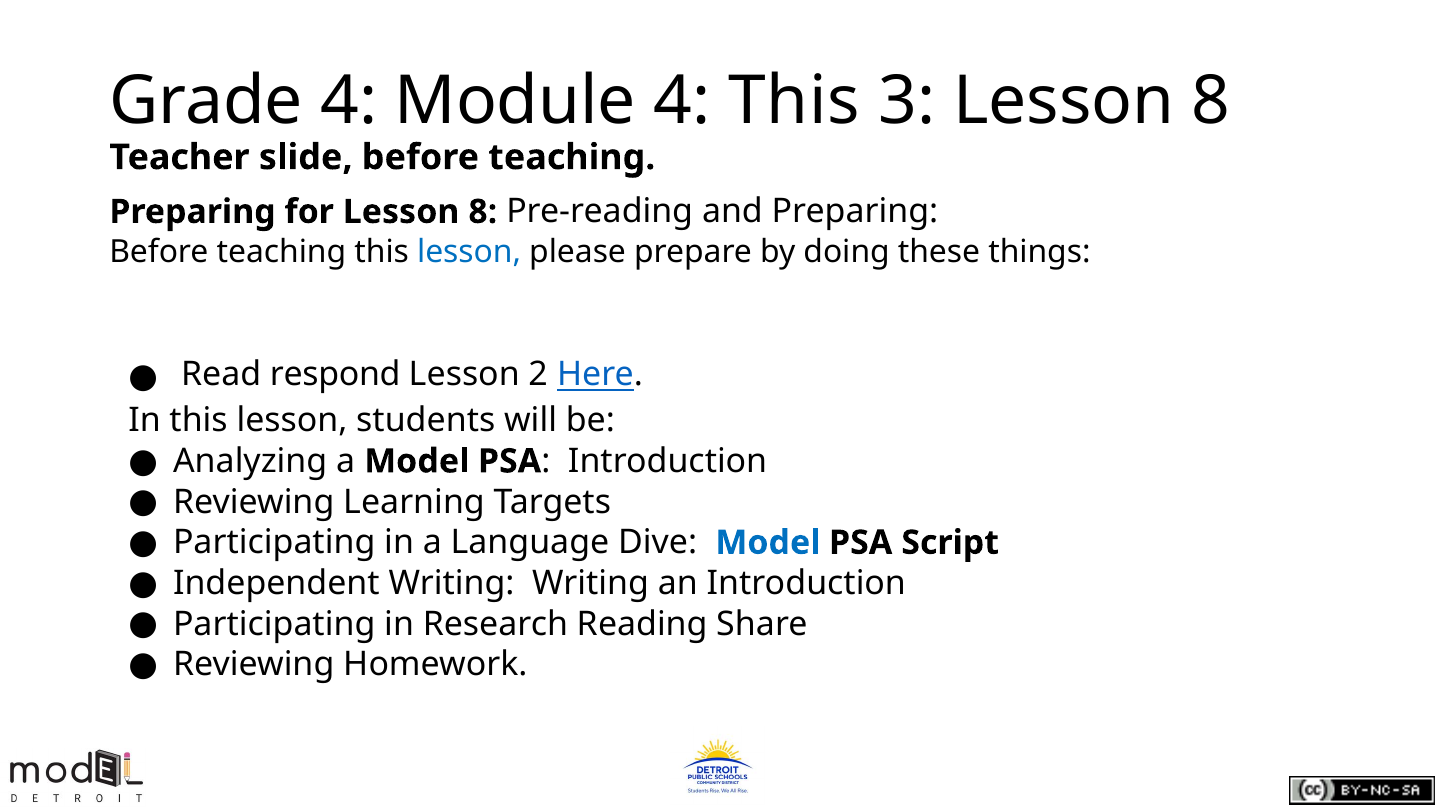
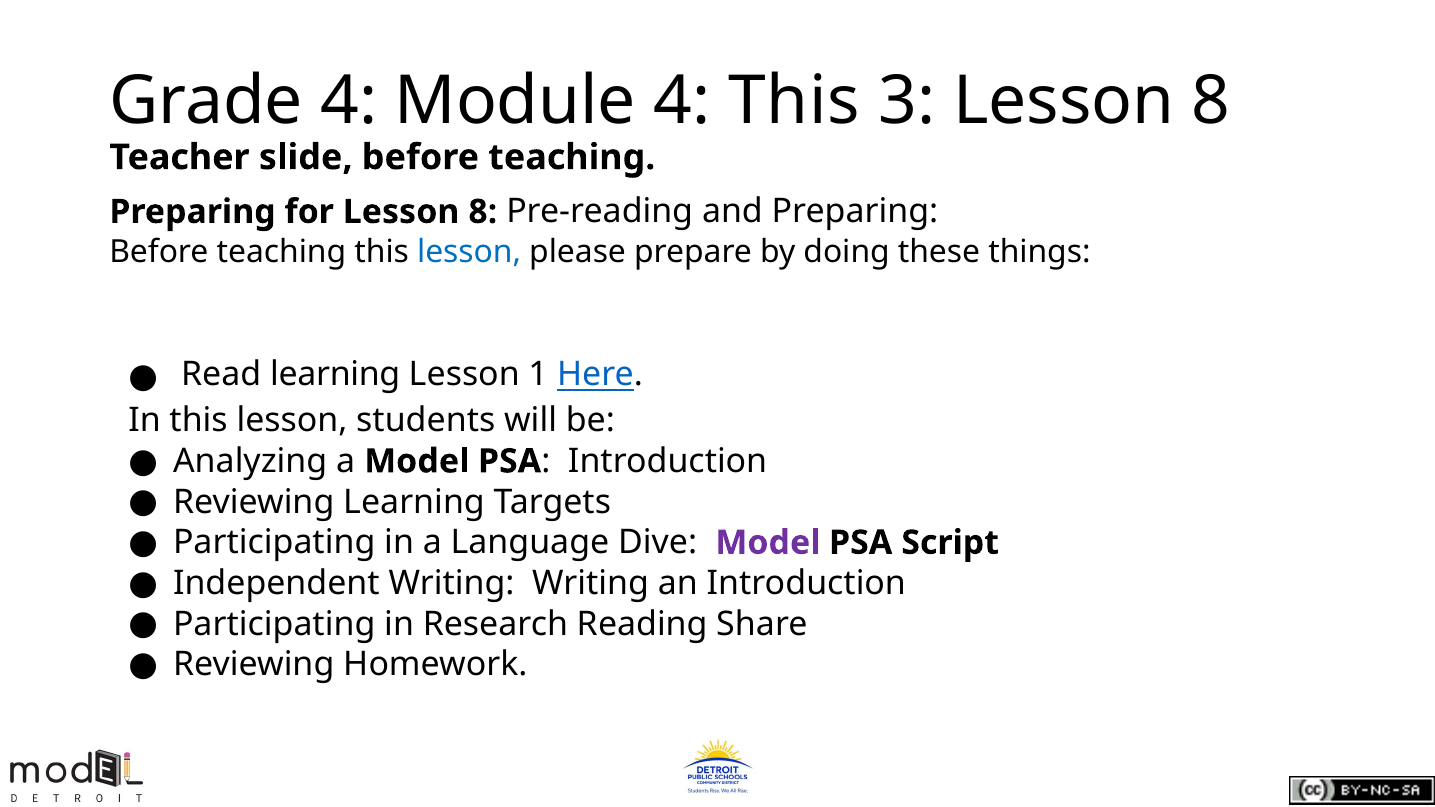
Read respond: respond -> learning
2: 2 -> 1
Model at (768, 543) colour: blue -> purple
